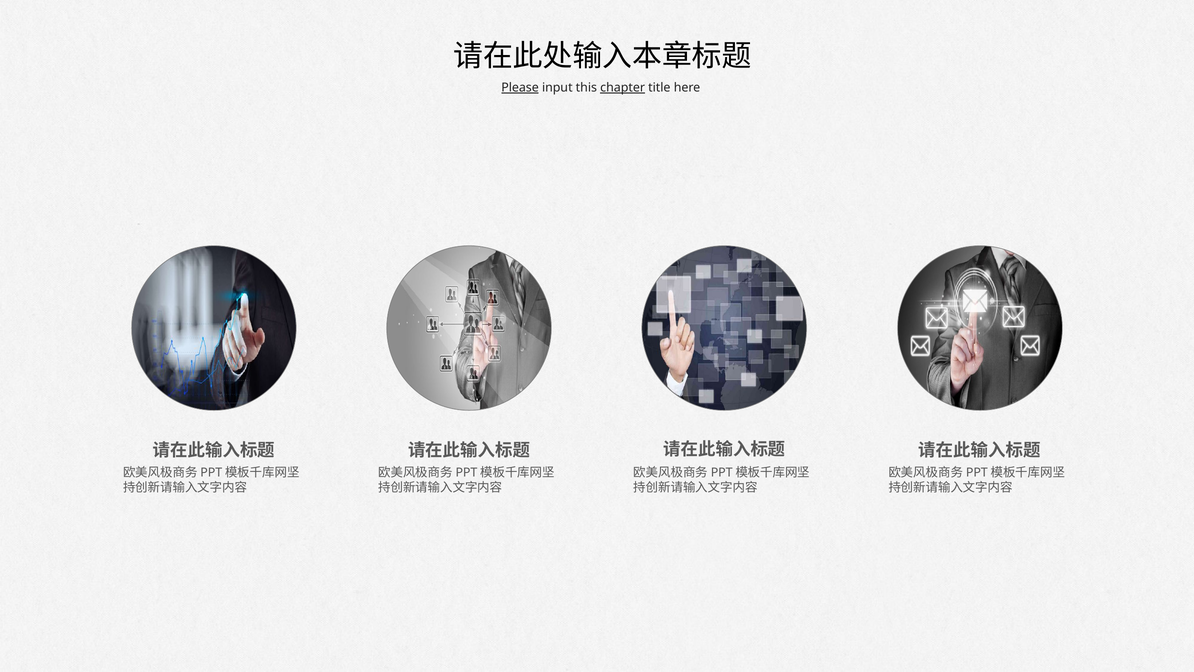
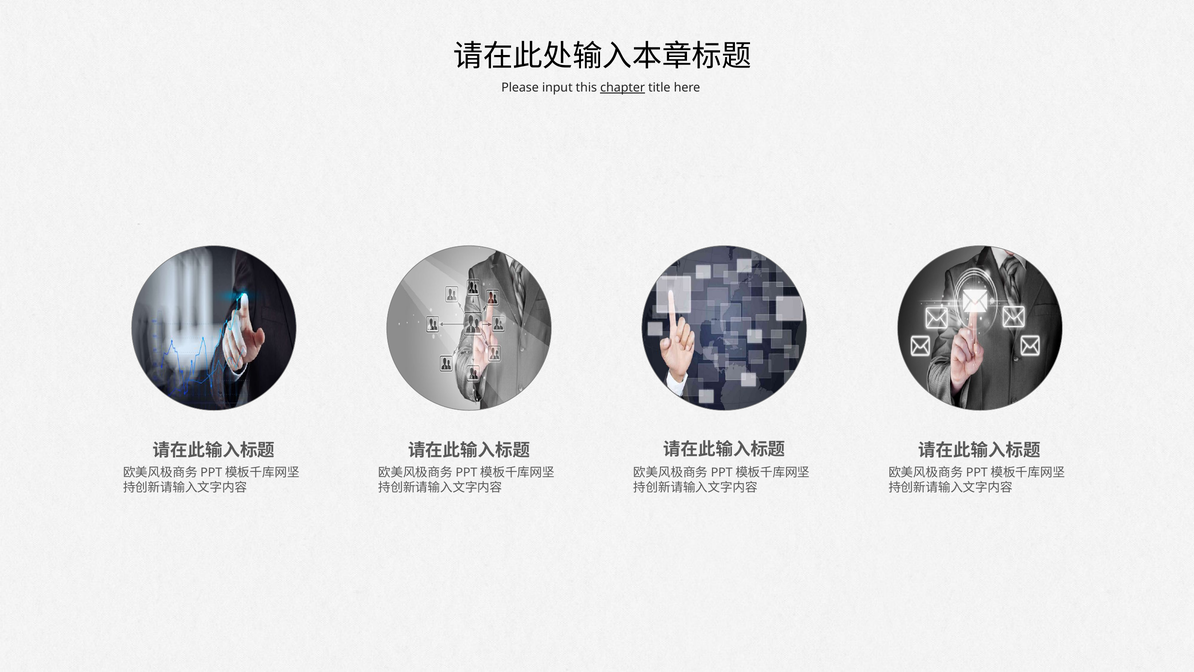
Please underline: present -> none
